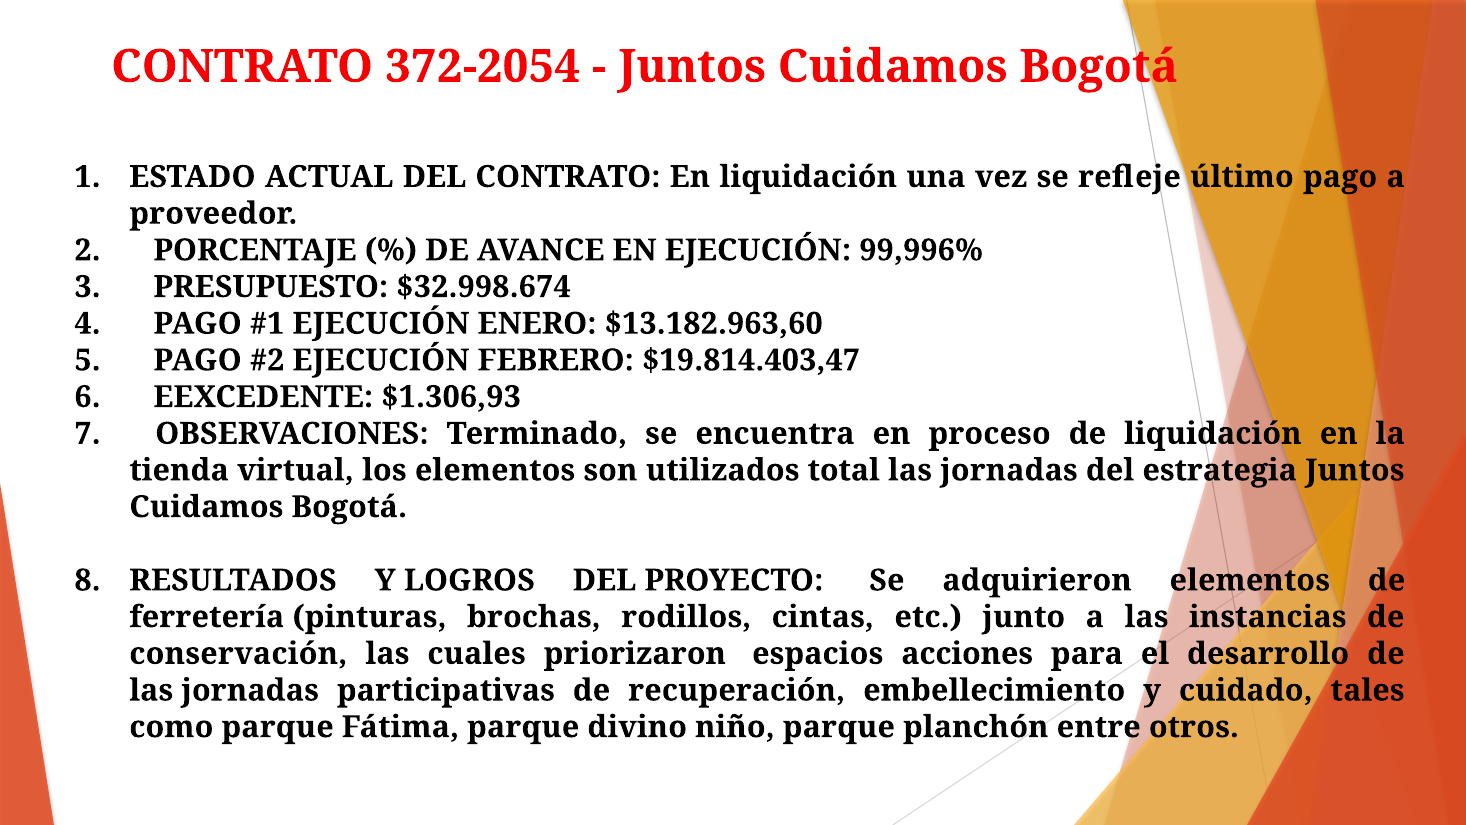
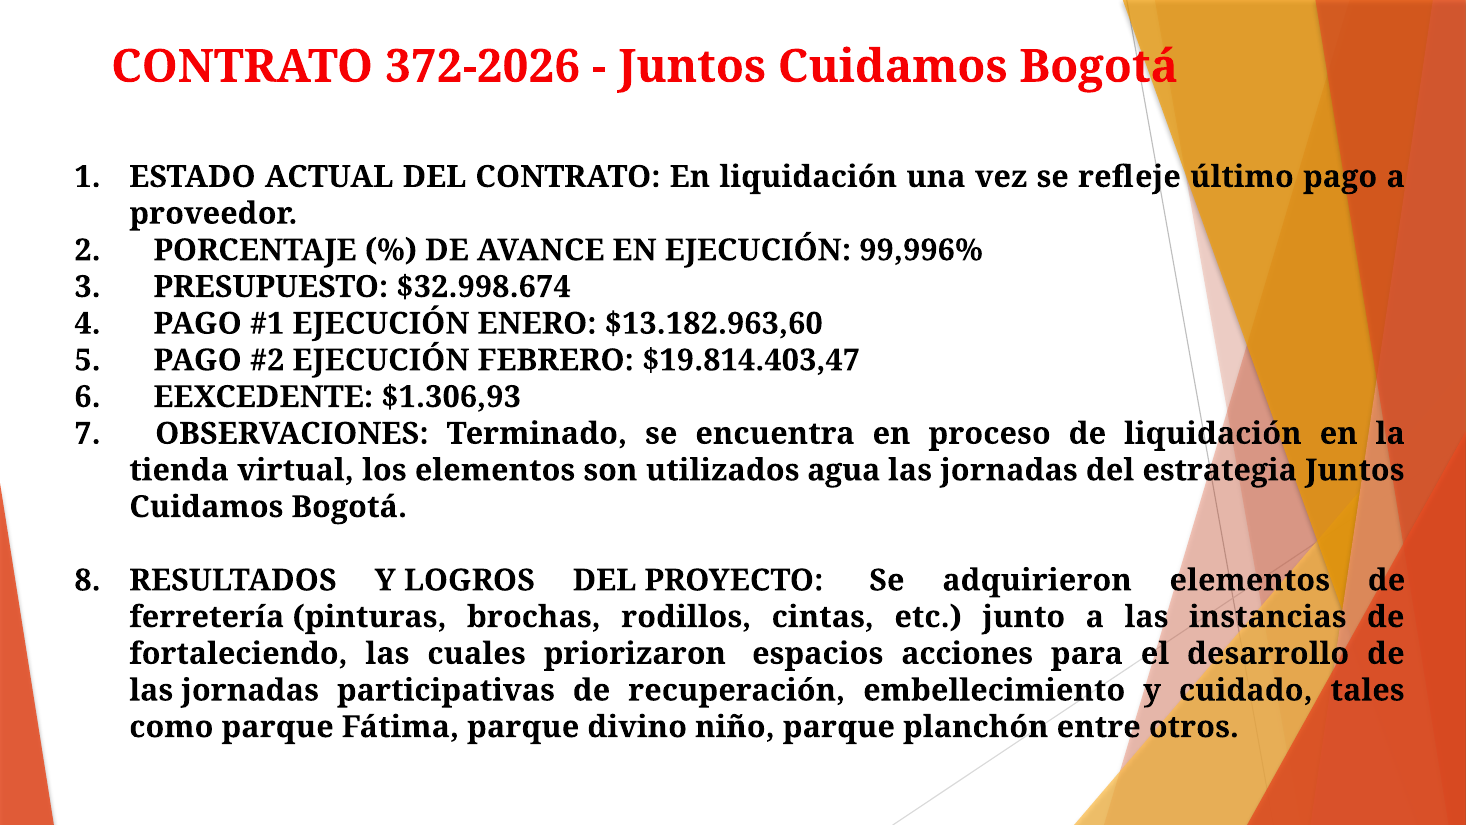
372-2054: 372-2054 -> 372-2026
total: total -> agua
conservación: conservación -> fortaleciendo
